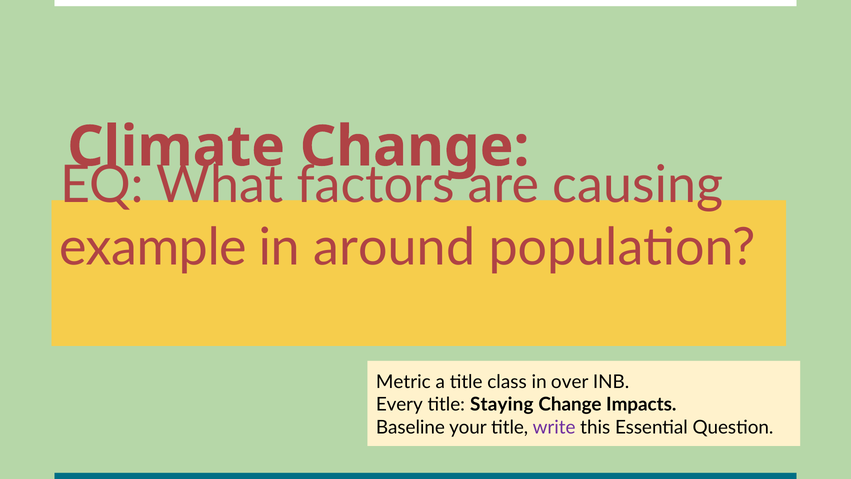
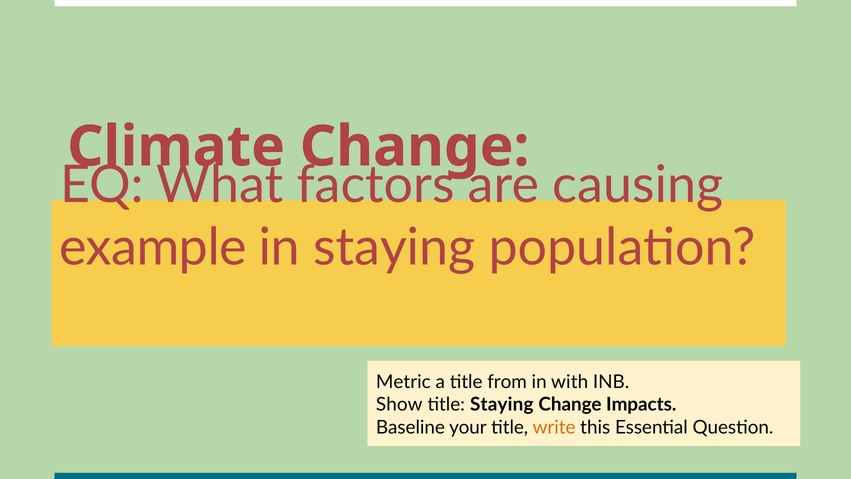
in around: around -> staying
class: class -> from
over: over -> with
Every: Every -> Show
write colour: purple -> orange
